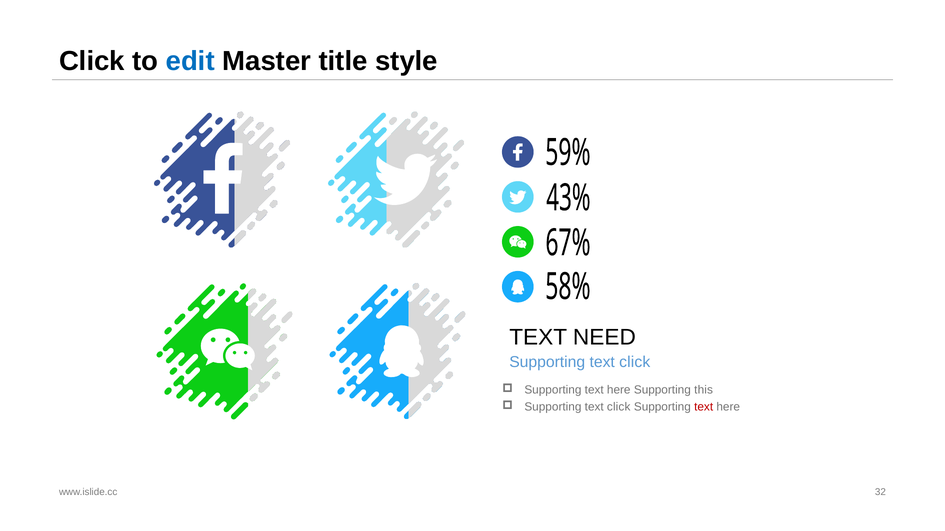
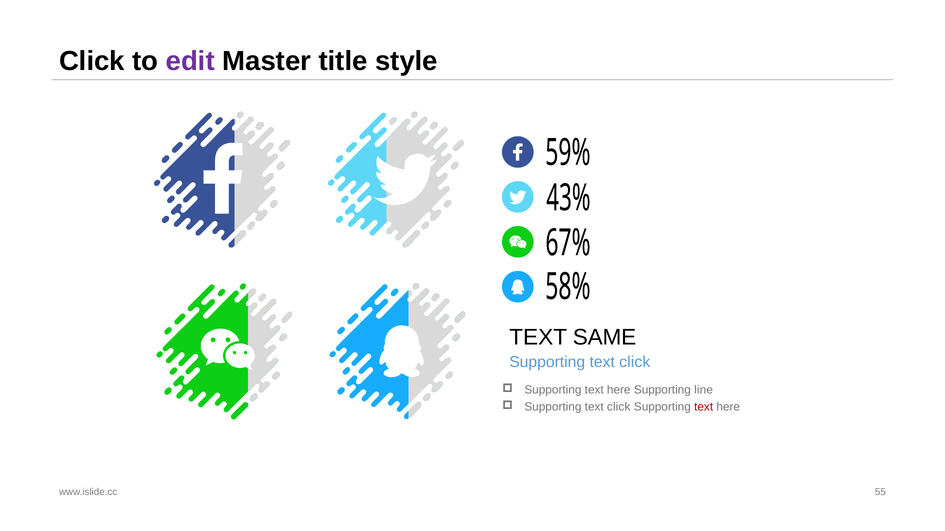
edit colour: blue -> purple
NEED: NEED -> SAME
this: this -> line
32: 32 -> 55
